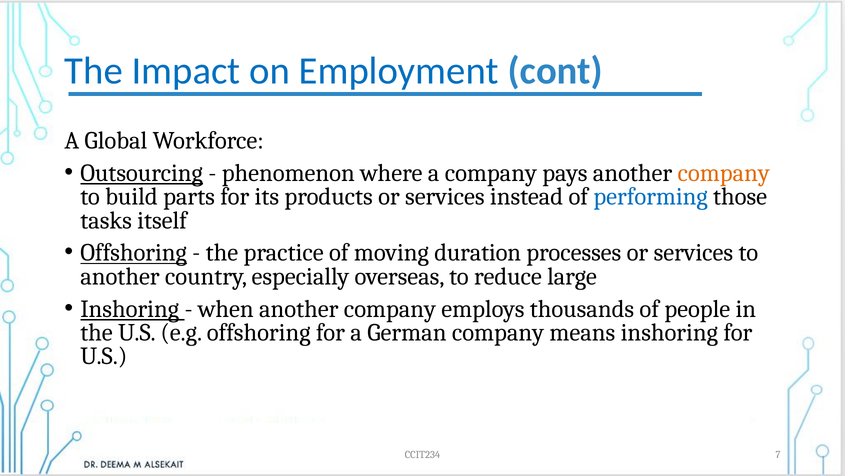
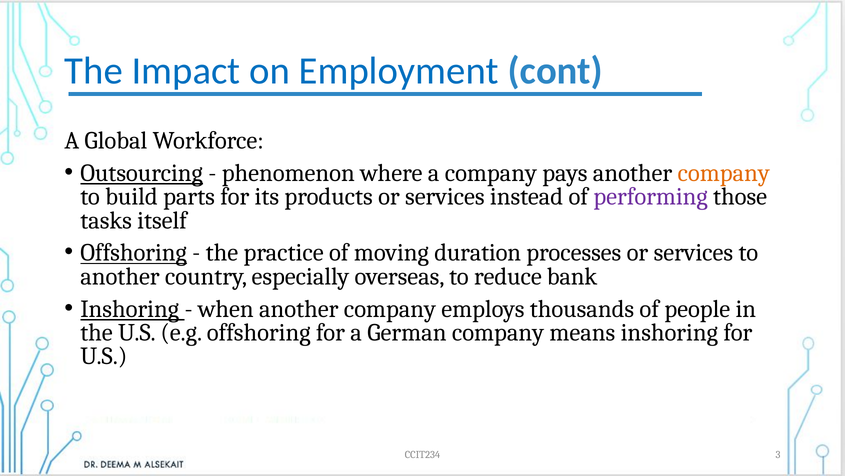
performing colour: blue -> purple
large: large -> bank
7: 7 -> 3
